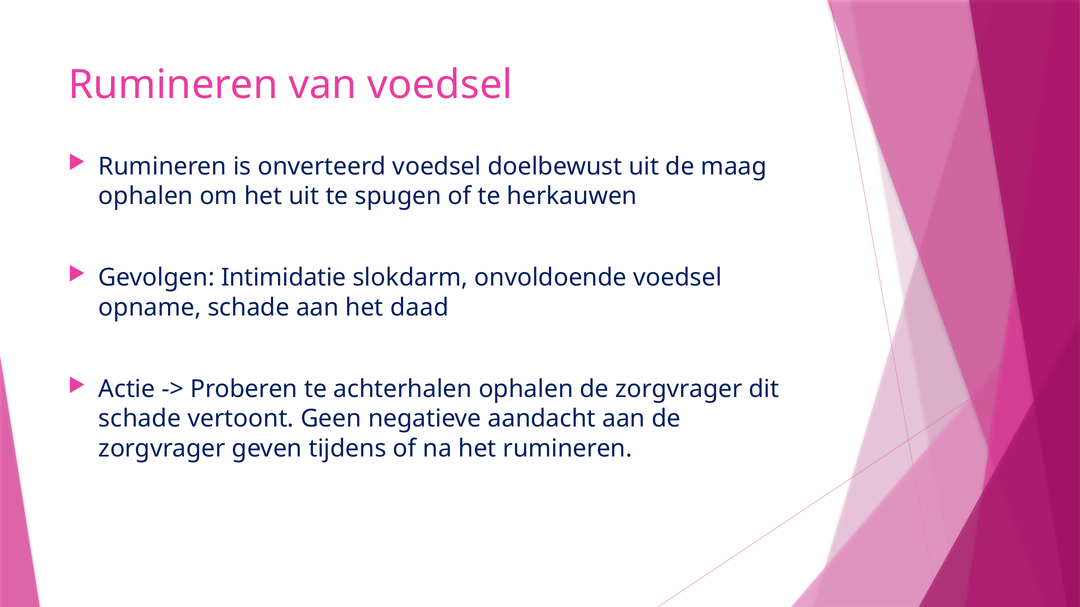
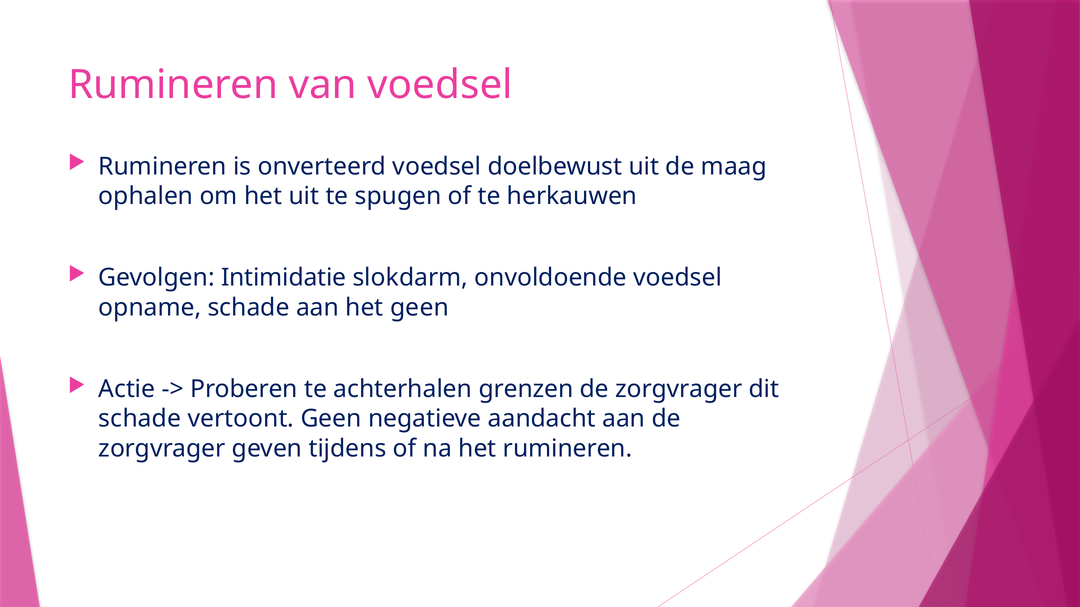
het daad: daad -> geen
achterhalen ophalen: ophalen -> grenzen
